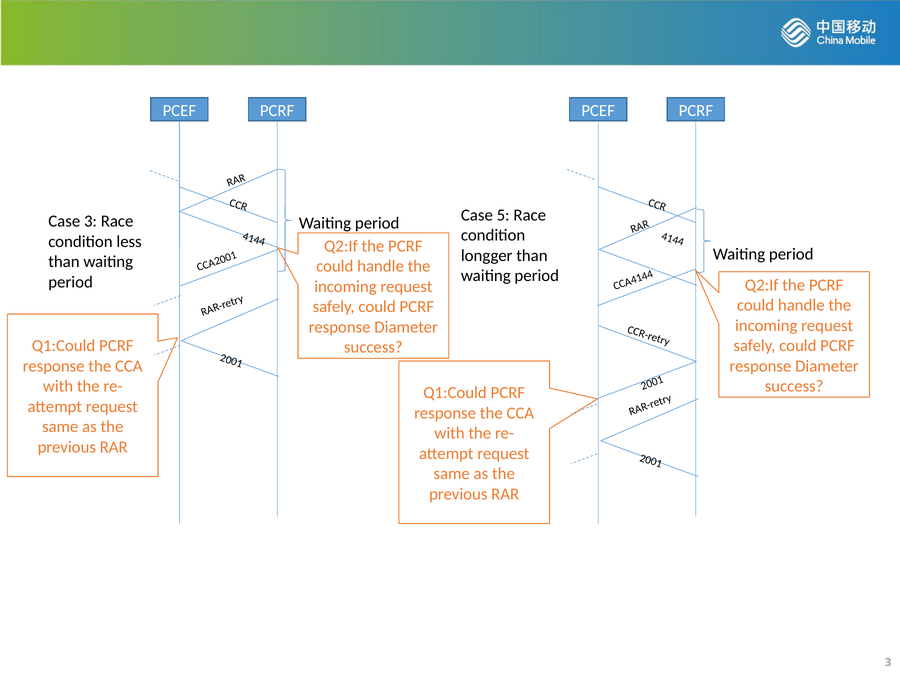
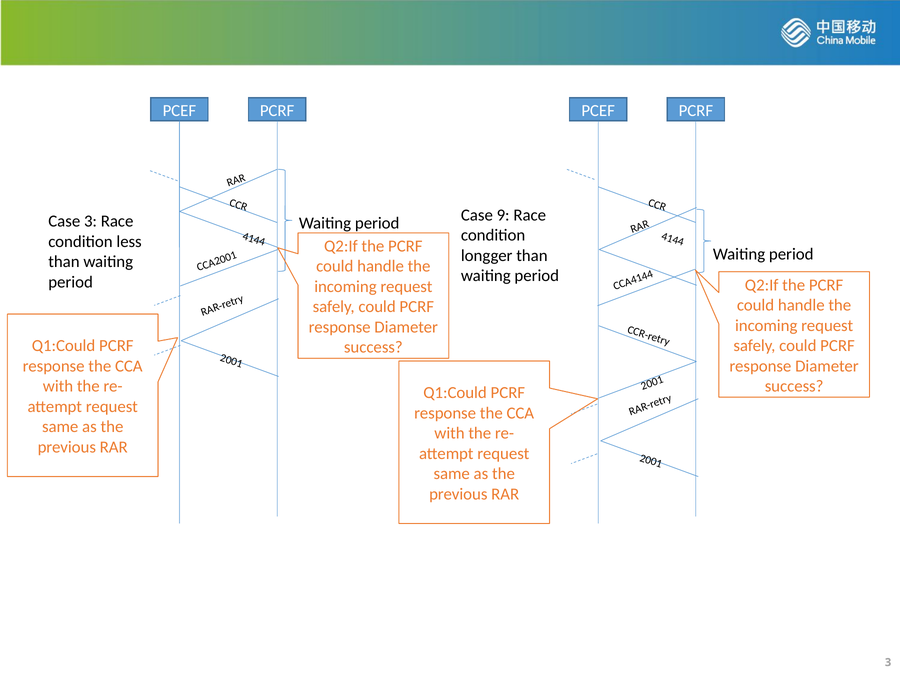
5: 5 -> 9
